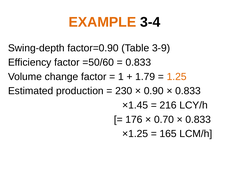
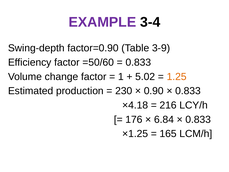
EXAMPLE colour: orange -> purple
1.79: 1.79 -> 5.02
×1.45: ×1.45 -> ×4.18
0.70: 0.70 -> 6.84
